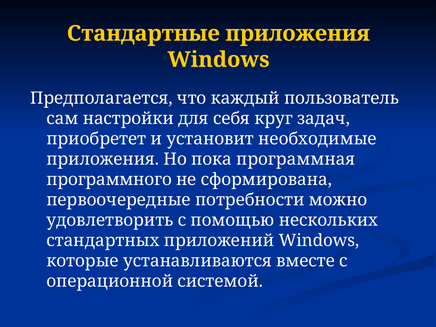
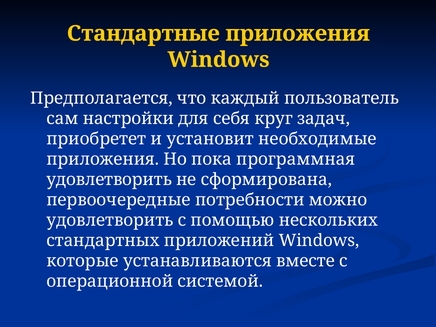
программного at (109, 180): программного -> удовлетворить
